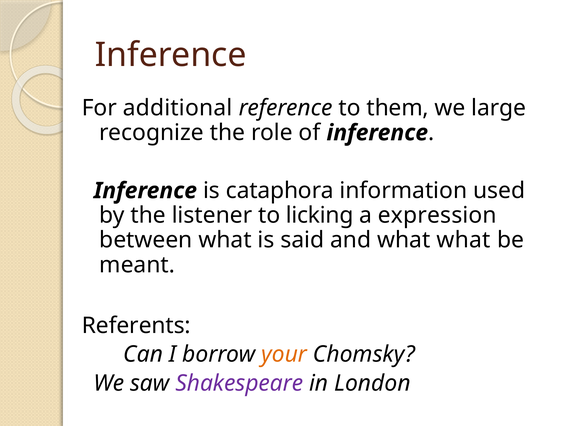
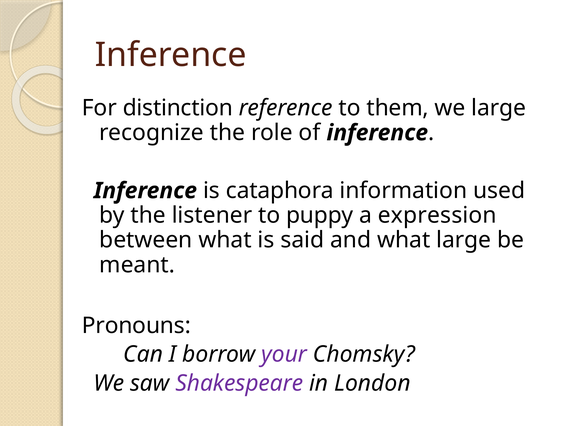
additional: additional -> distinction
licking: licking -> puppy
what what: what -> large
Referents: Referents -> Pronouns
your colour: orange -> purple
